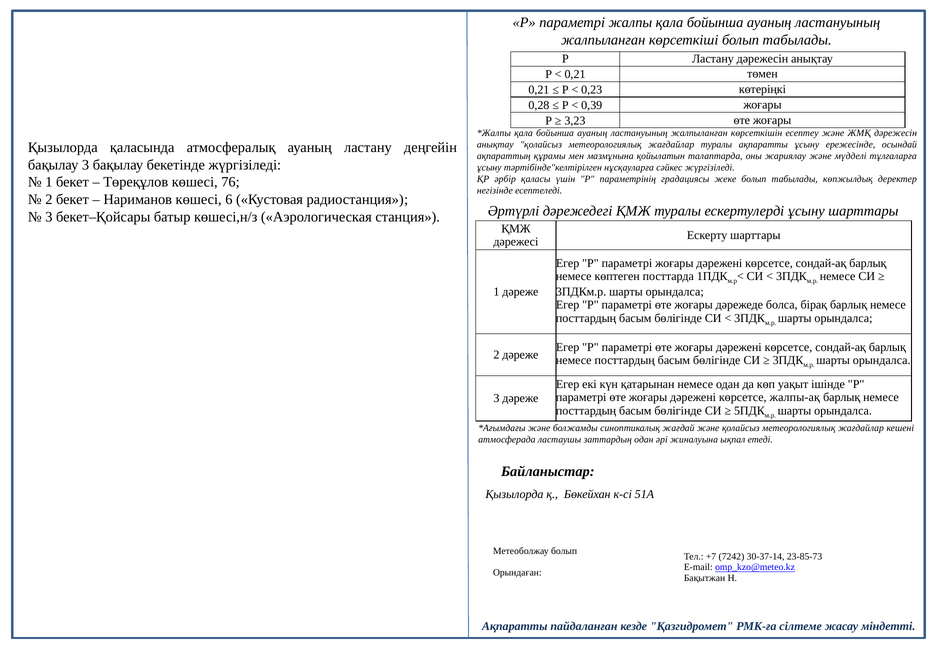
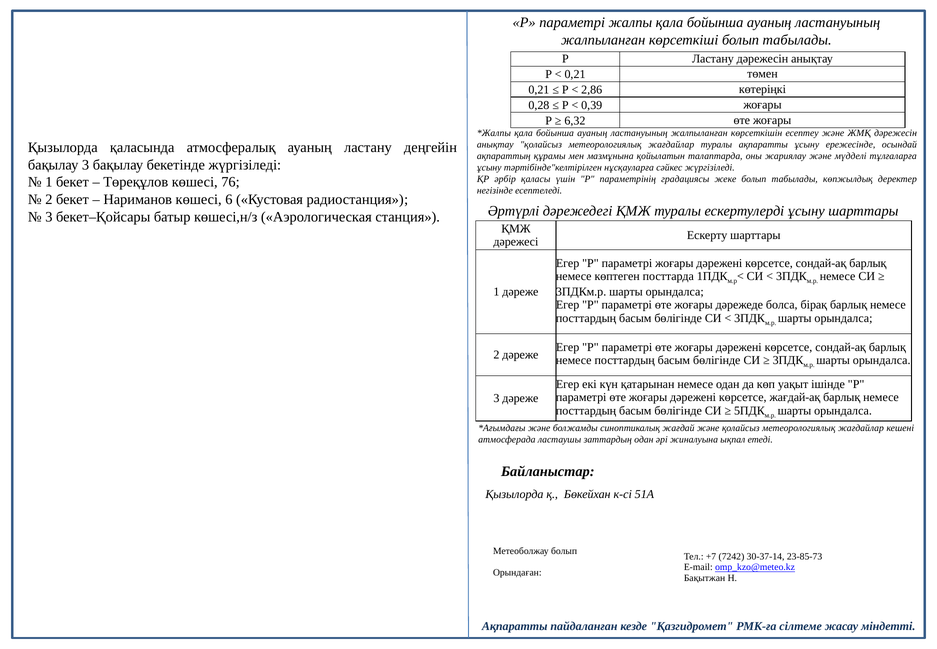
0,23: 0,23 -> 2,86
3,23: 3,23 -> 6,32
жалпы-ақ: жалпы-ақ -> жағдай-ақ
